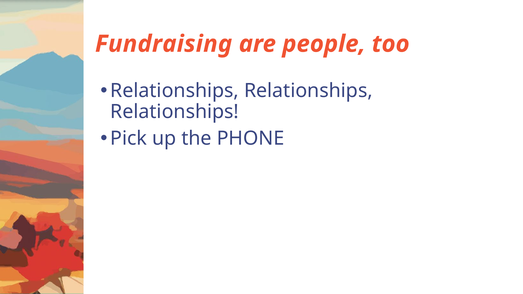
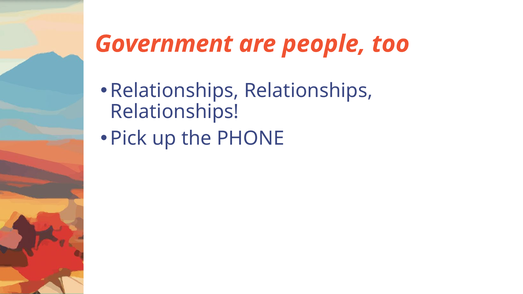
Fundraising: Fundraising -> Government
